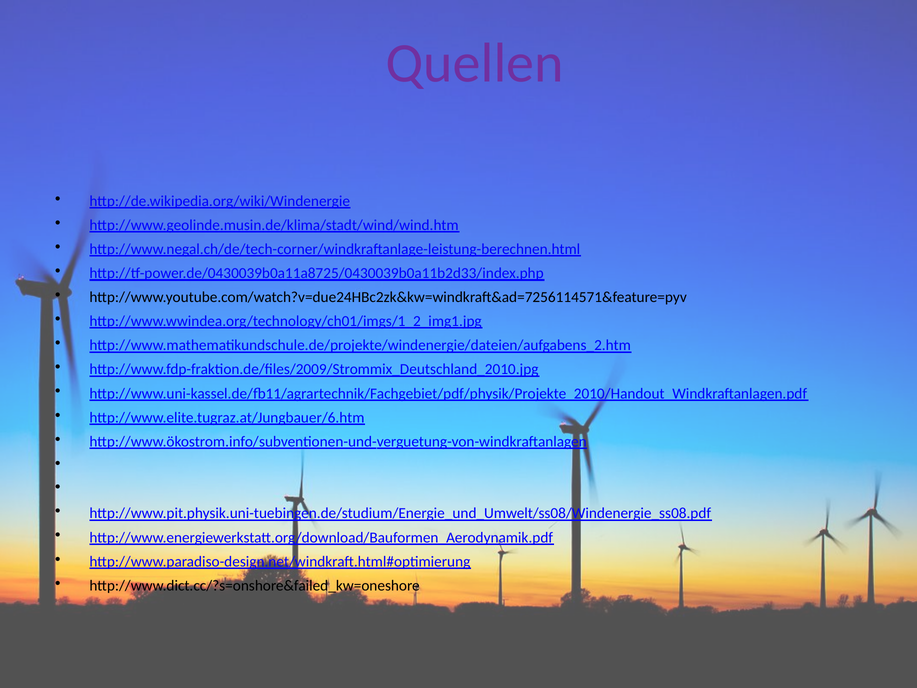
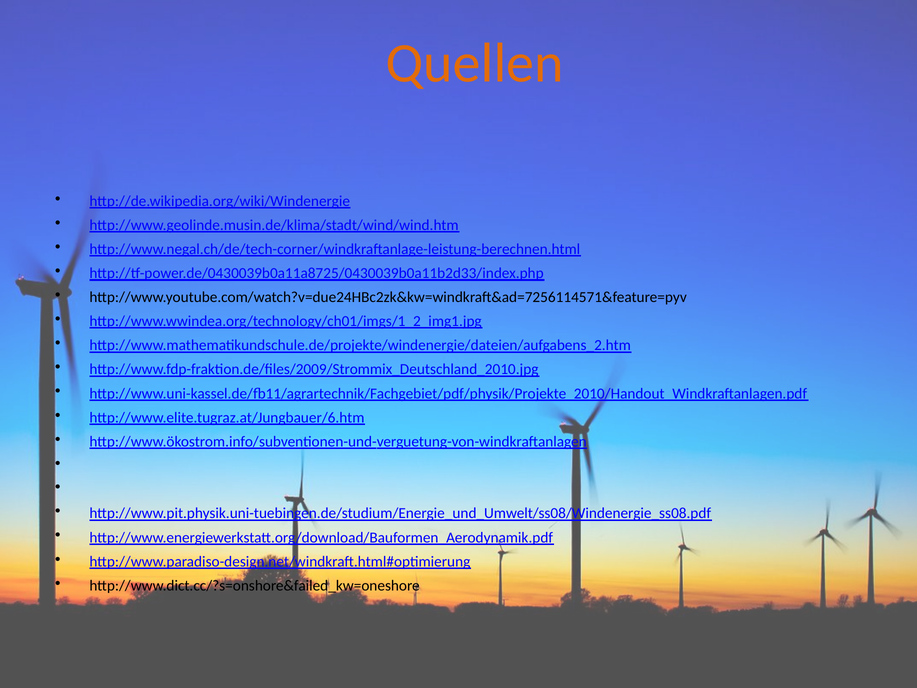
Quellen colour: purple -> orange
